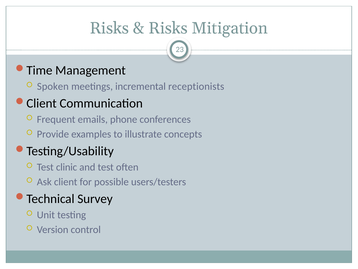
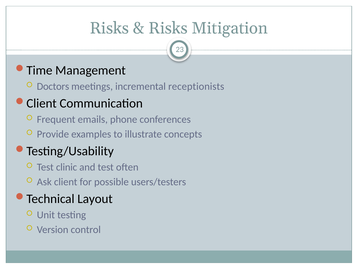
Spoken: Spoken -> Doctors
Survey: Survey -> Layout
